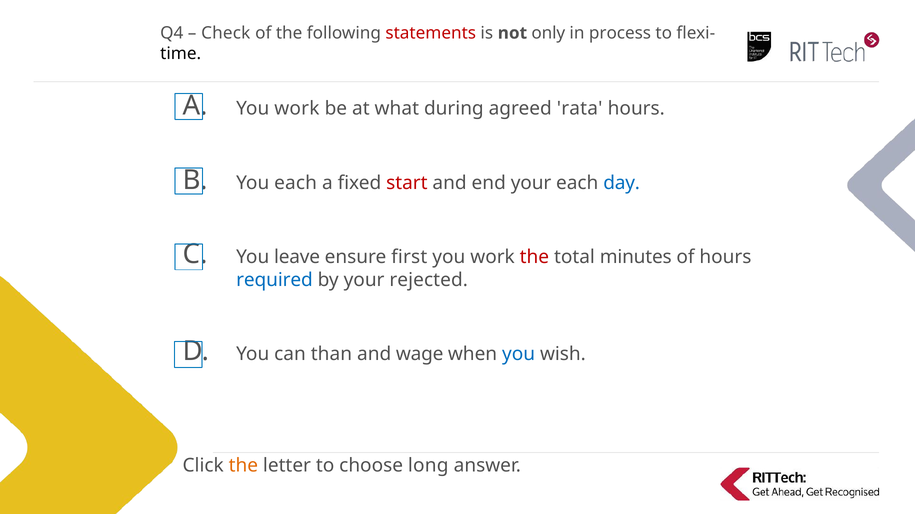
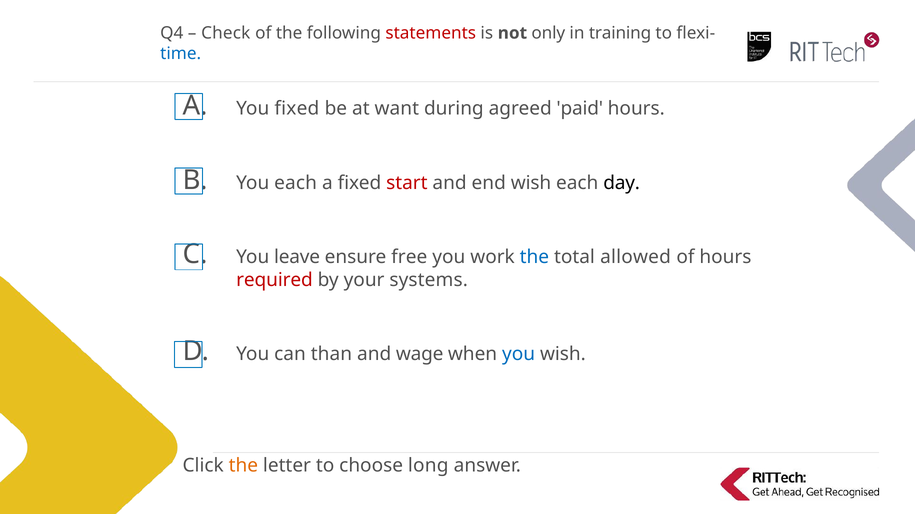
process: process -> training
time colour: black -> blue
A You work: work -> fixed
what: what -> want
rata: rata -> paid
end your: your -> wish
day colour: blue -> black
first: first -> free
the at (534, 257) colour: red -> blue
minutes: minutes -> allowed
required colour: blue -> red
rejected: rejected -> systems
